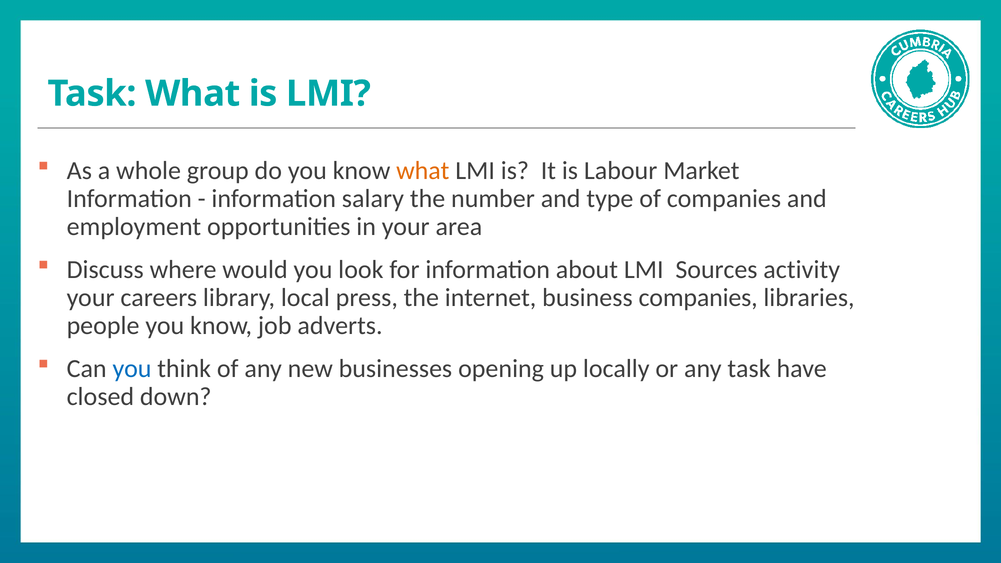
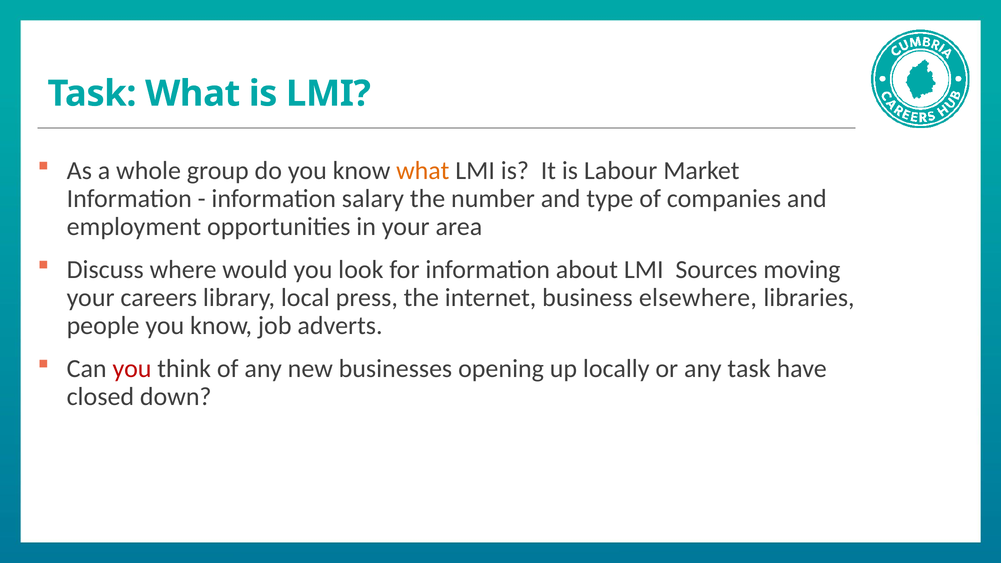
activity: activity -> moving
business companies: companies -> elsewhere
you at (132, 369) colour: blue -> red
